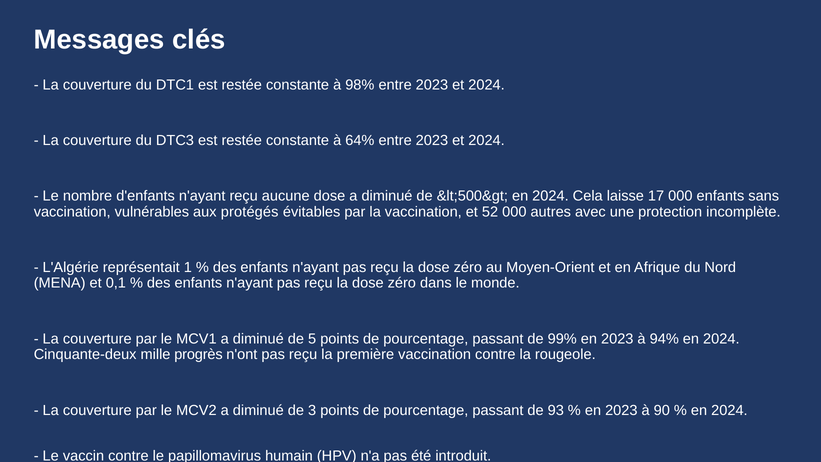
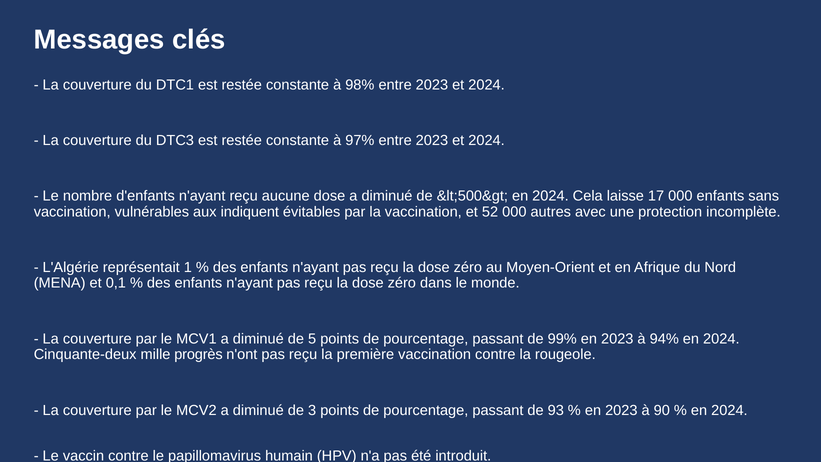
64%: 64% -> 97%
protégés: protégés -> indiquent
